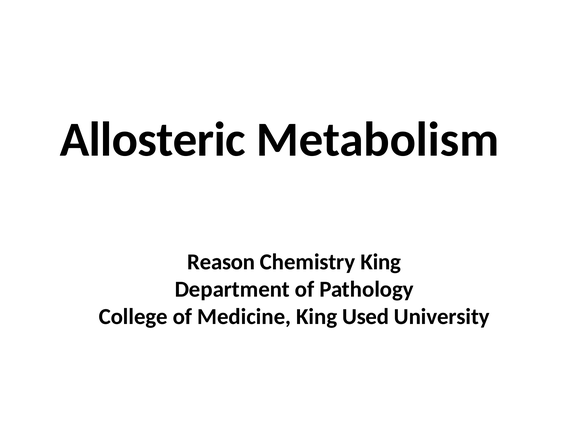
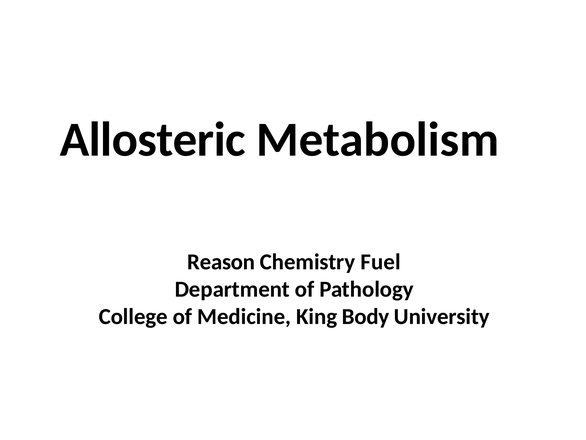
Chemistry King: King -> Fuel
Used: Used -> Body
